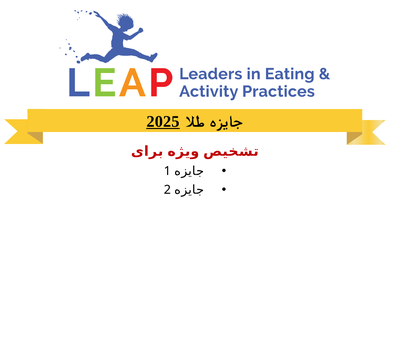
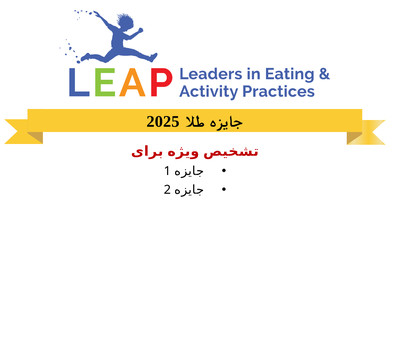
2025 underline: present -> none
